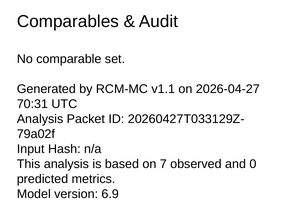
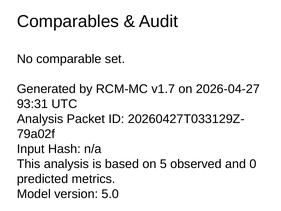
v1.1: v1.1 -> v1.7
70:31: 70:31 -> 93:31
7: 7 -> 5
6.9: 6.9 -> 5.0
